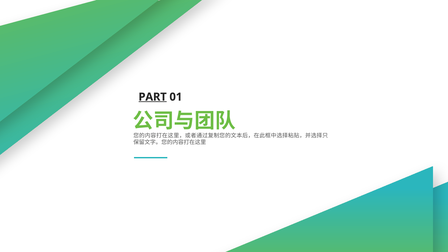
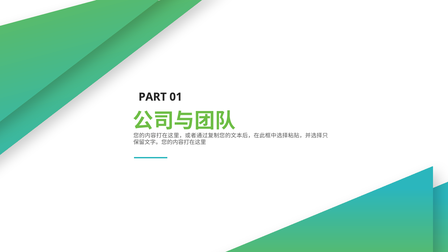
PART underline: present -> none
